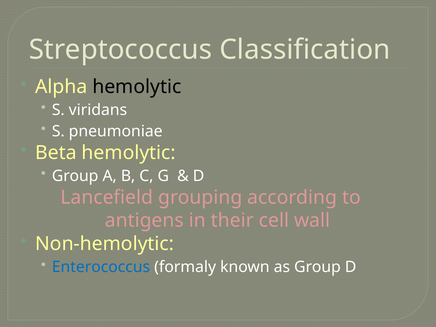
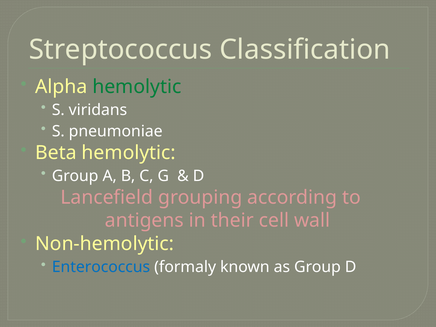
hemolytic at (137, 87) colour: black -> green
